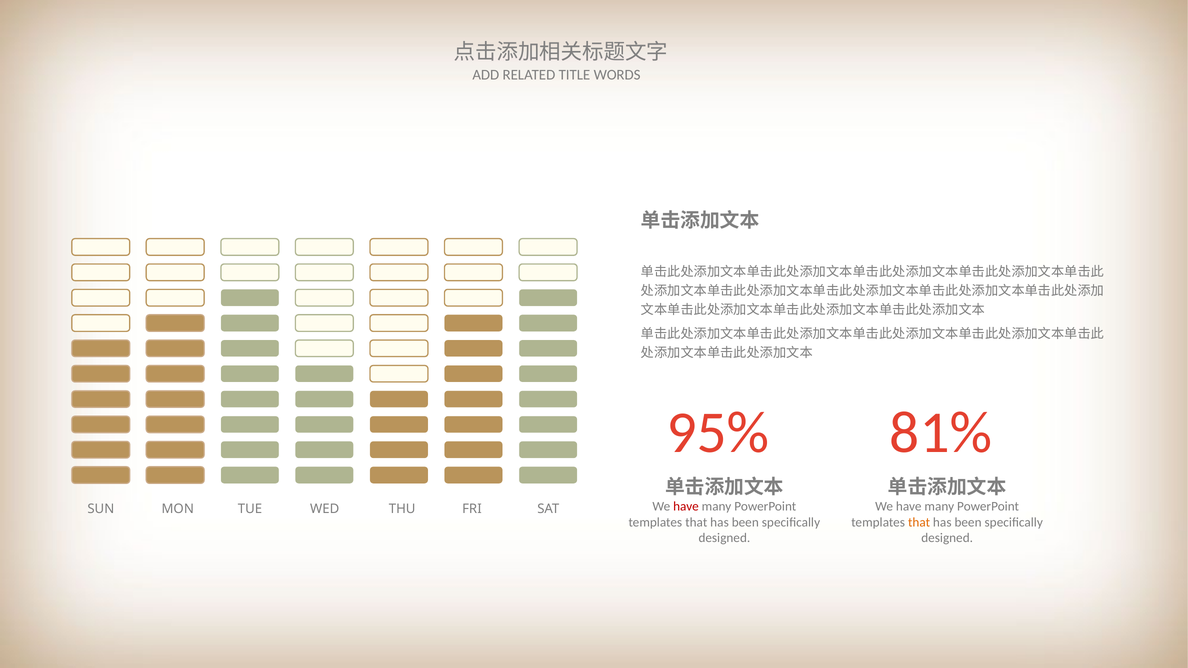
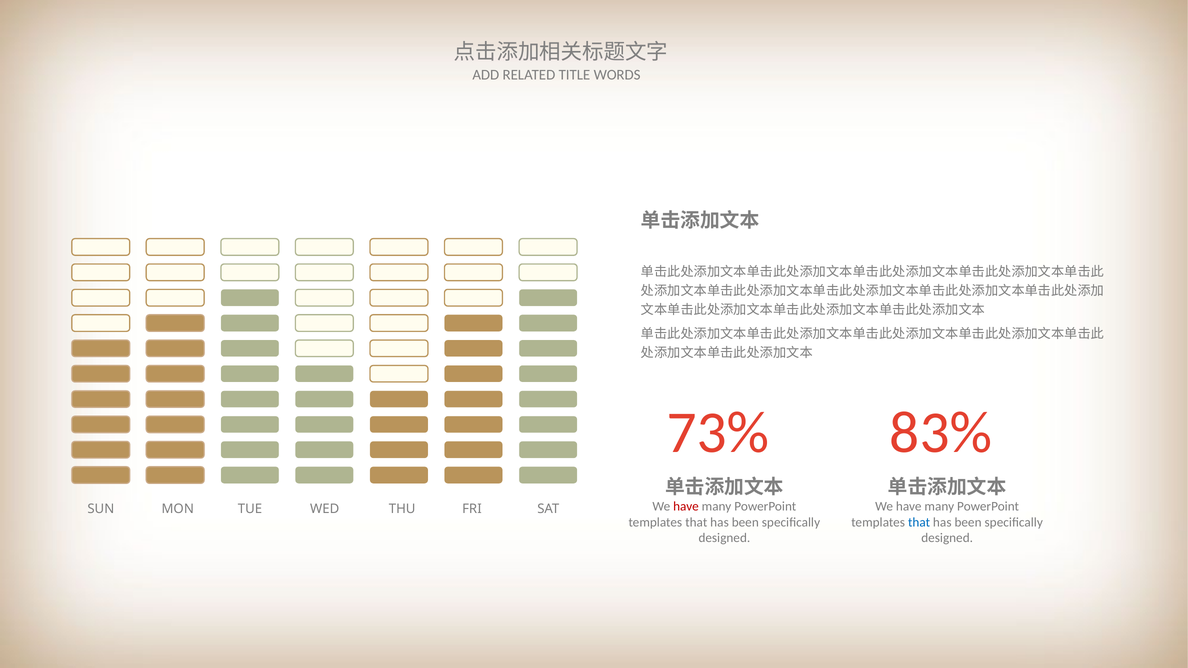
95%: 95% -> 73%
81%: 81% -> 83%
that at (919, 523) colour: orange -> blue
